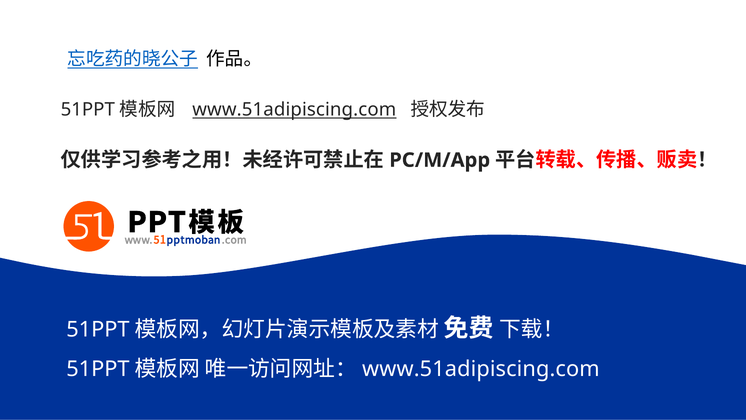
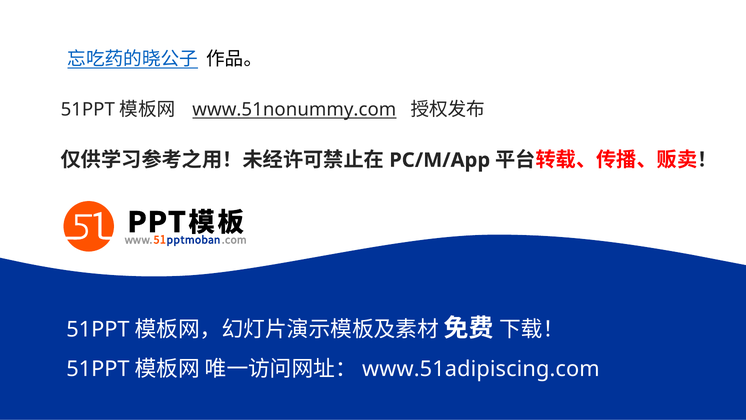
www.51adipiscing.com at (294, 109): www.51adipiscing.com -> www.51nonummy.com
